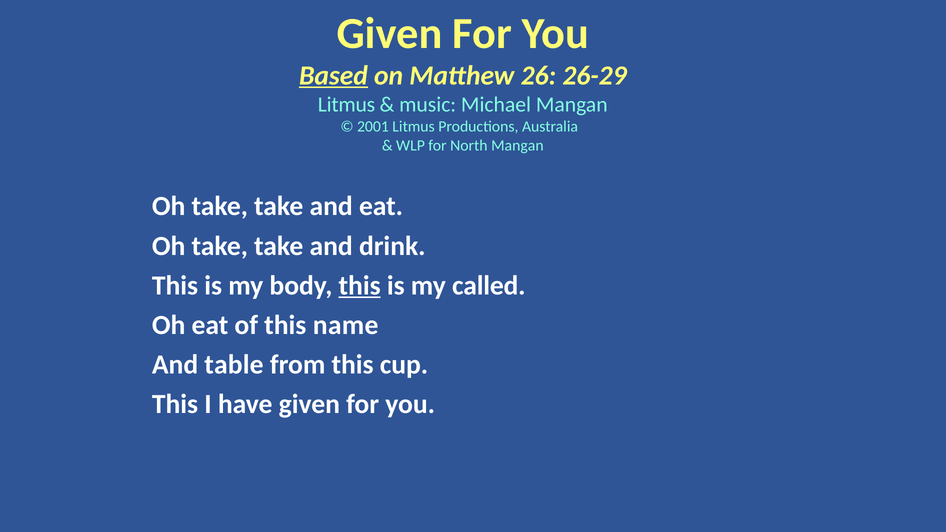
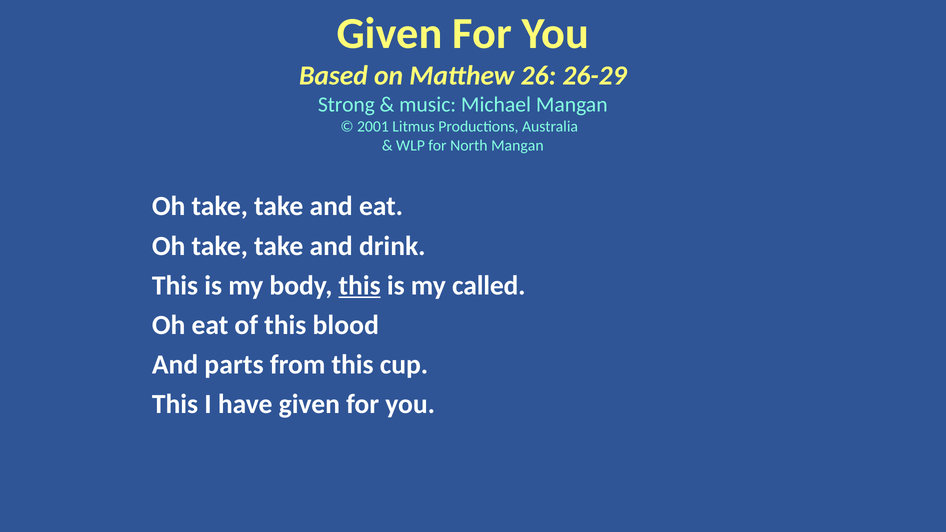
Based underline: present -> none
Litmus at (346, 105): Litmus -> Strong
name: name -> blood
table: table -> parts
